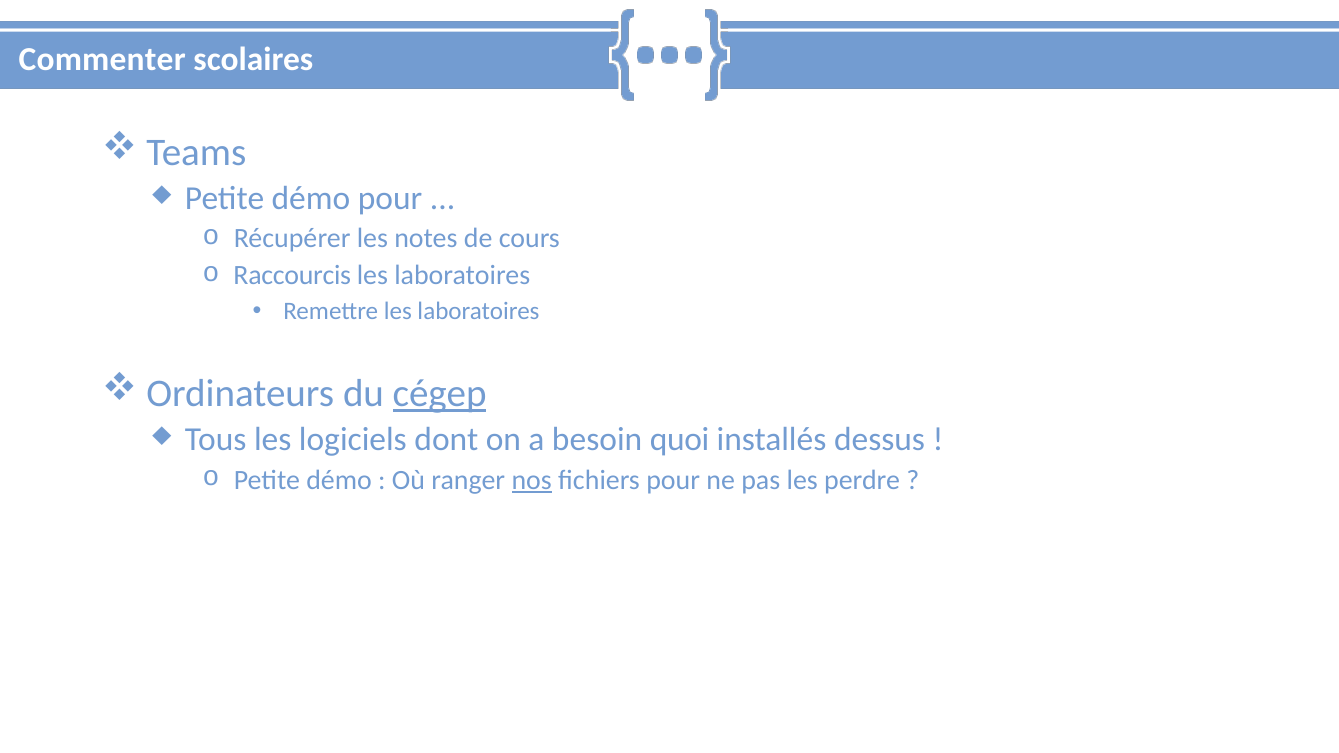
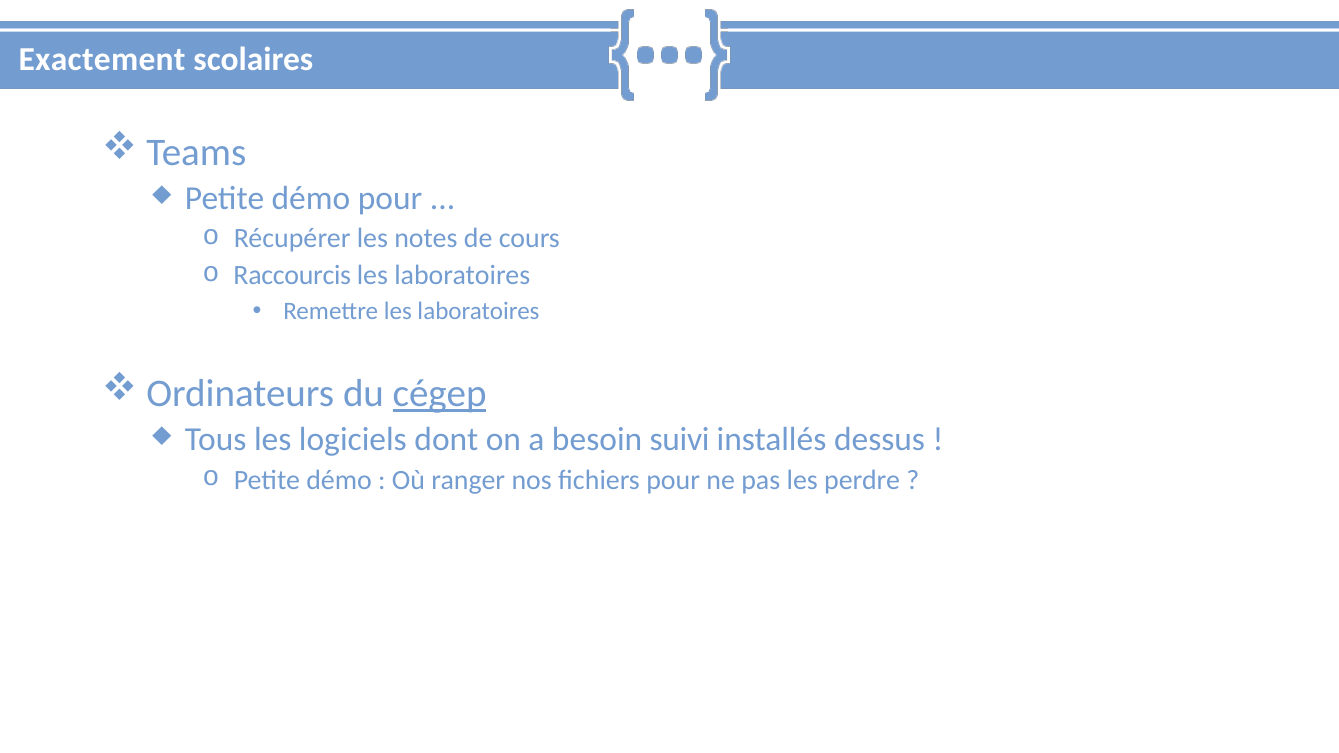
Commenter: Commenter -> Exactement
quoi: quoi -> suivi
nos underline: present -> none
